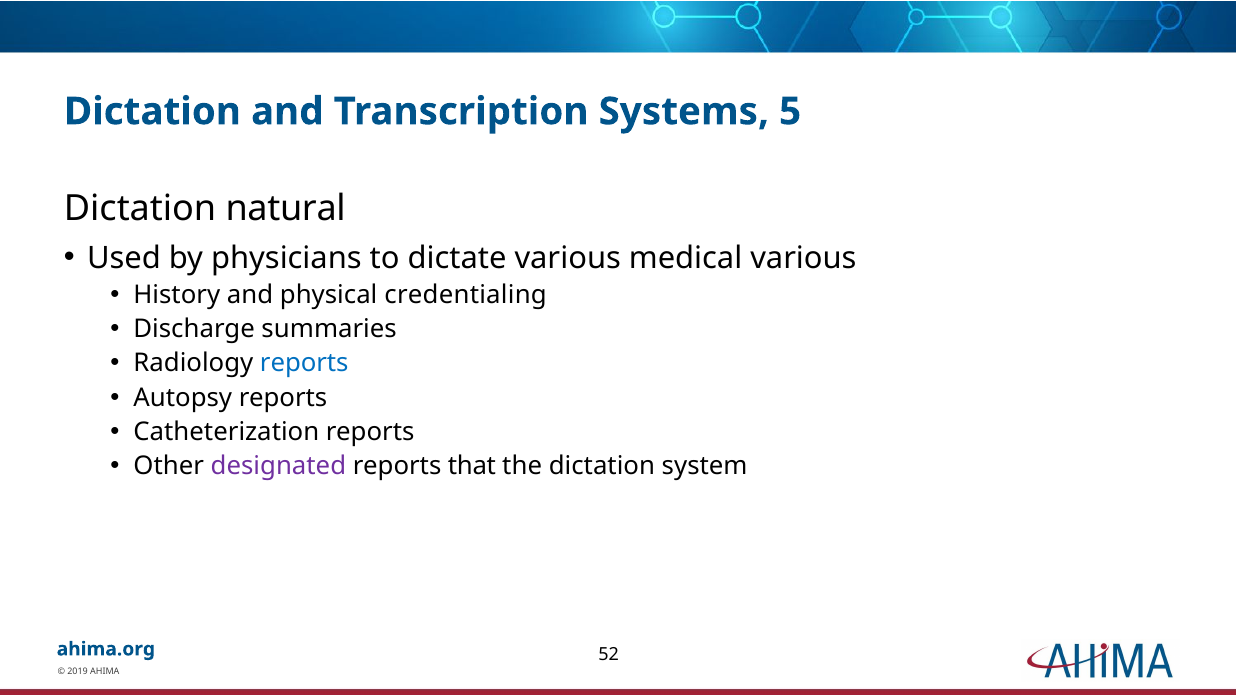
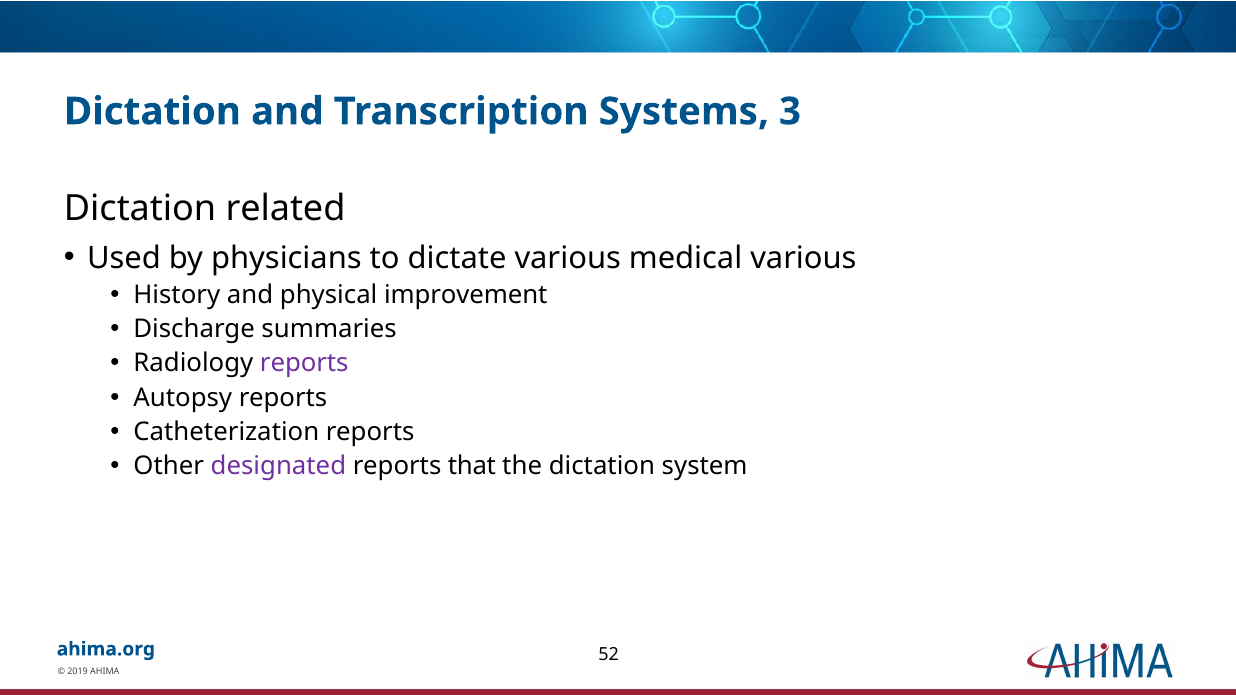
5: 5 -> 3
natural: natural -> related
credentialing: credentialing -> improvement
reports at (304, 364) colour: blue -> purple
